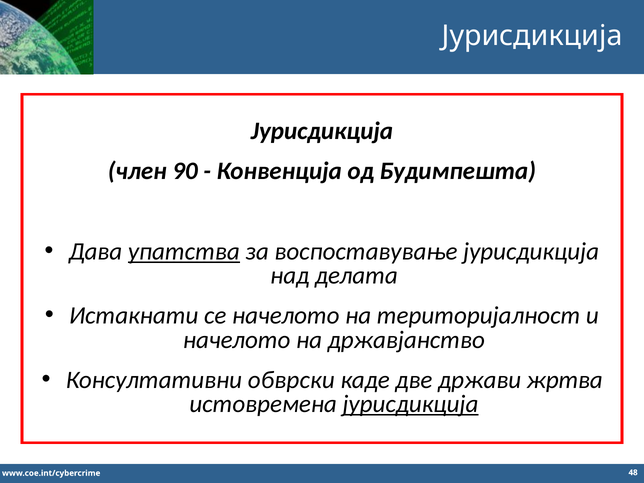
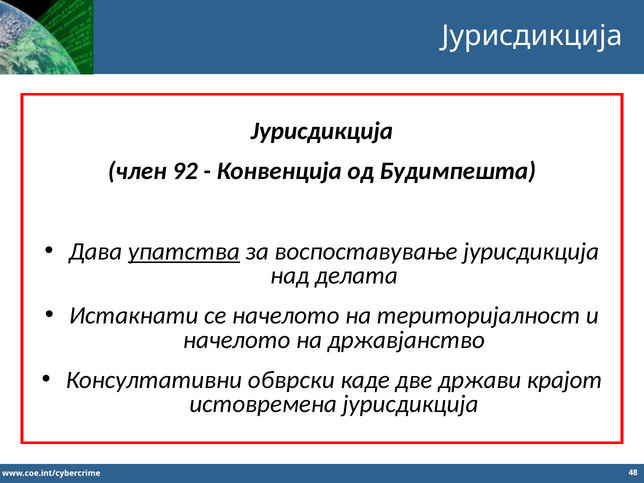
90: 90 -> 92
жртва: жртва -> крајот
јурисдикција at (410, 404) underline: present -> none
